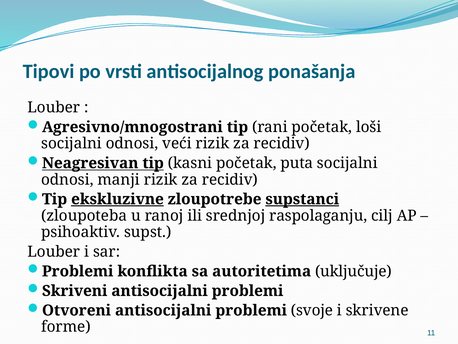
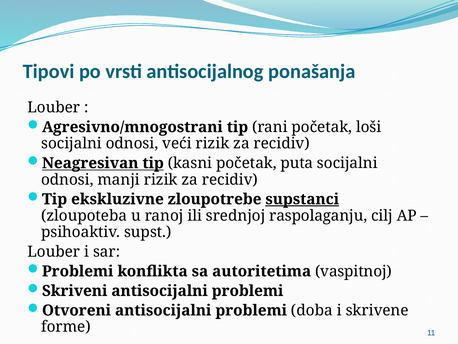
ekskluzivne underline: present -> none
uključuje: uključuje -> vaspitnoj
svoje: svoje -> doba
